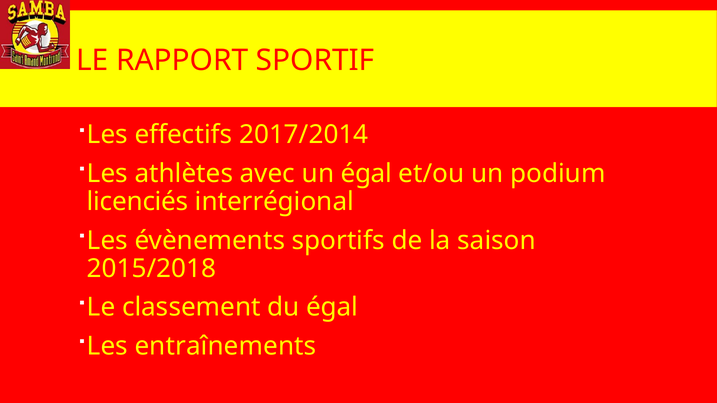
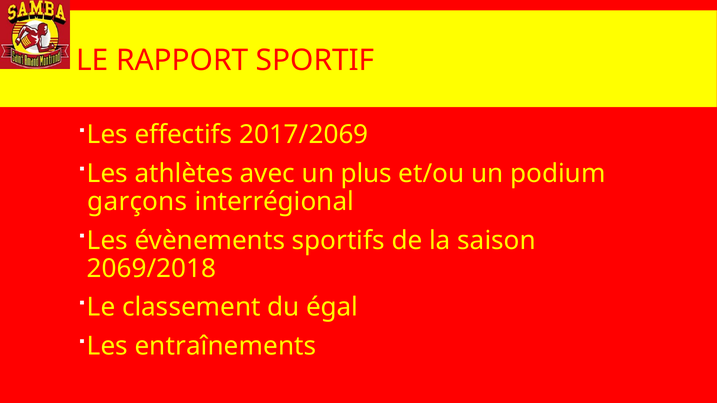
2017/2014: 2017/2014 -> 2017/2069
un égal: égal -> plus
licenciés: licenciés -> garçons
2015/2018: 2015/2018 -> 2069/2018
